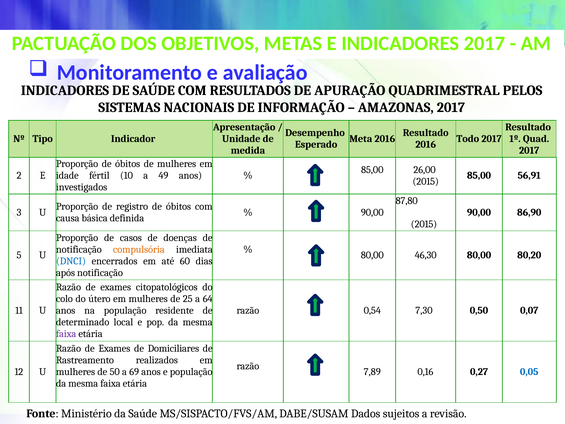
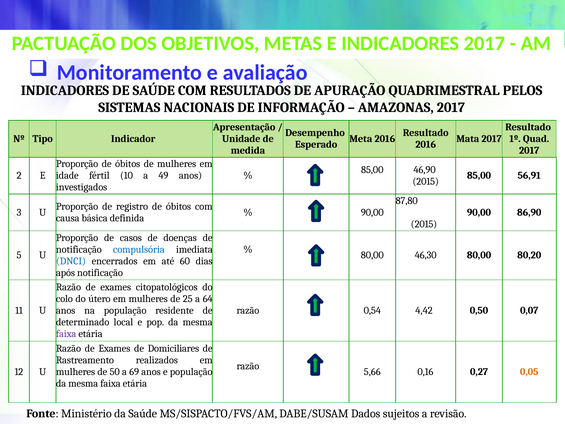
Todo: Todo -> Mata
26,00: 26,00 -> 46,90
compulsória colour: orange -> blue
7,30: 7,30 -> 4,42
7,89: 7,89 -> 5,66
0,05 colour: blue -> orange
